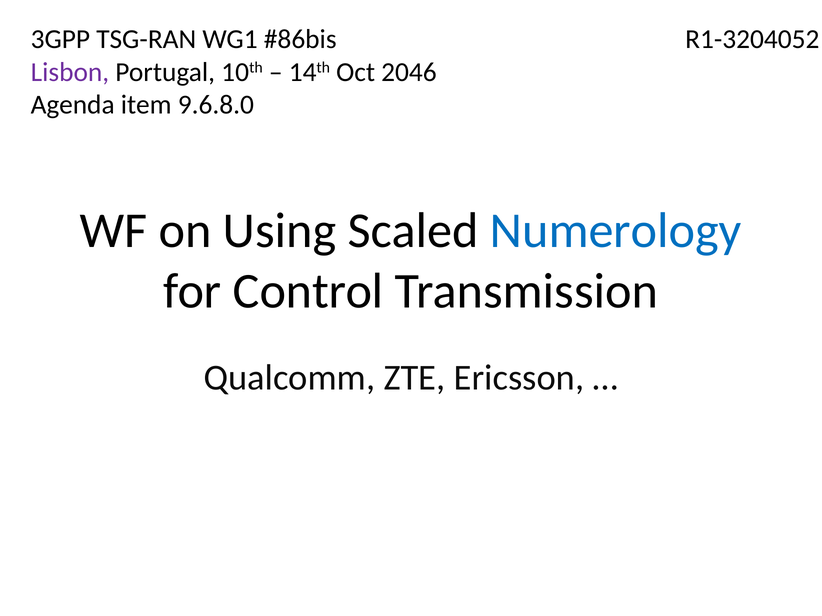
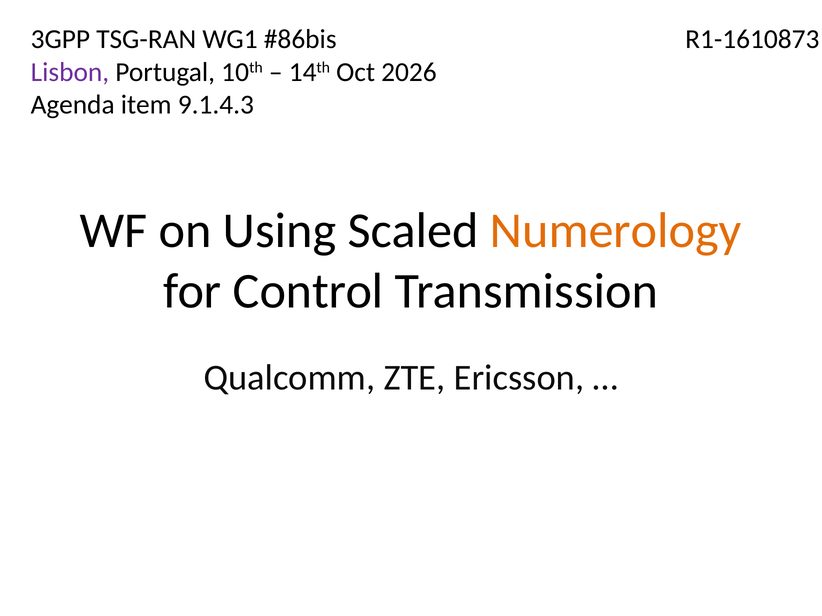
R1-3204052: R1-3204052 -> R1-1610873
2046: 2046 -> 2026
9.6.8.0: 9.6.8.0 -> 9.1.4.3
Numerology colour: blue -> orange
